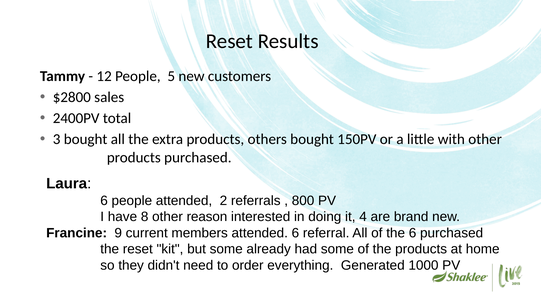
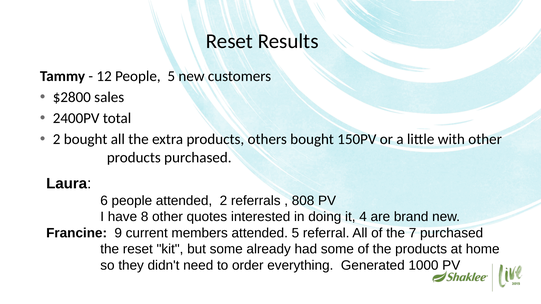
3 at (57, 140): 3 -> 2
800: 800 -> 808
reason: reason -> quotes
attended 6: 6 -> 5
the 6: 6 -> 7
